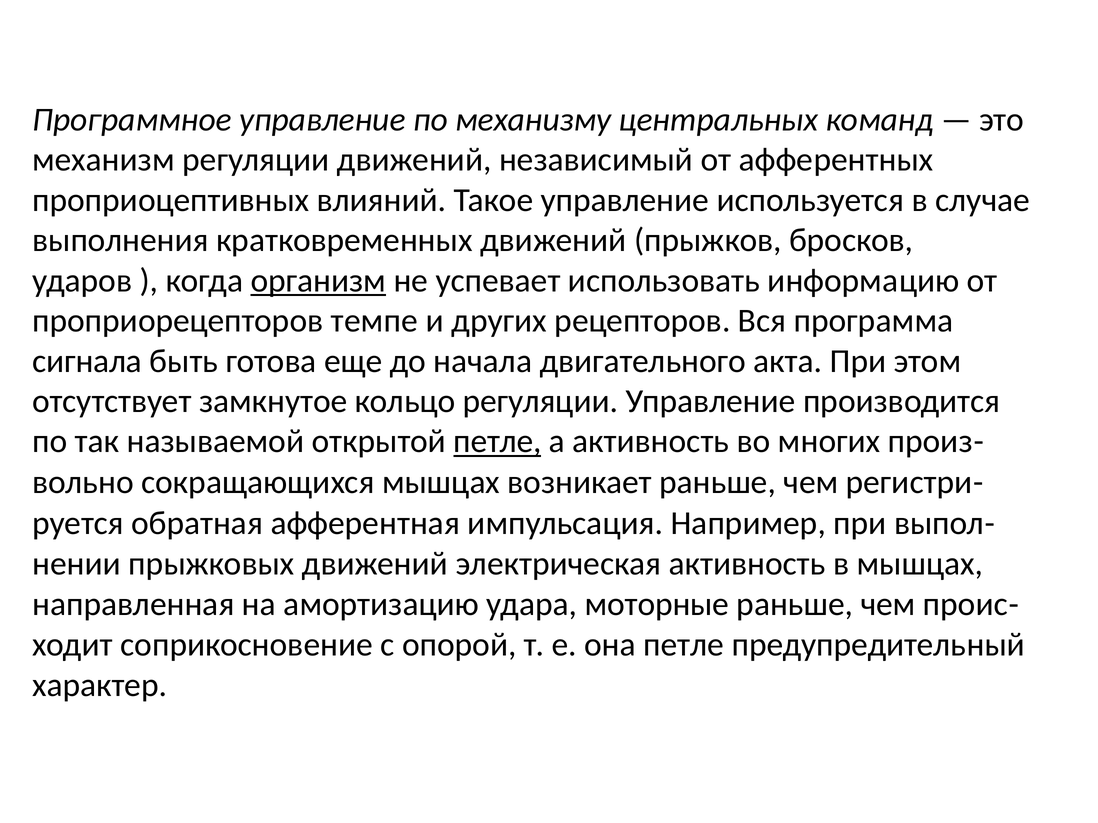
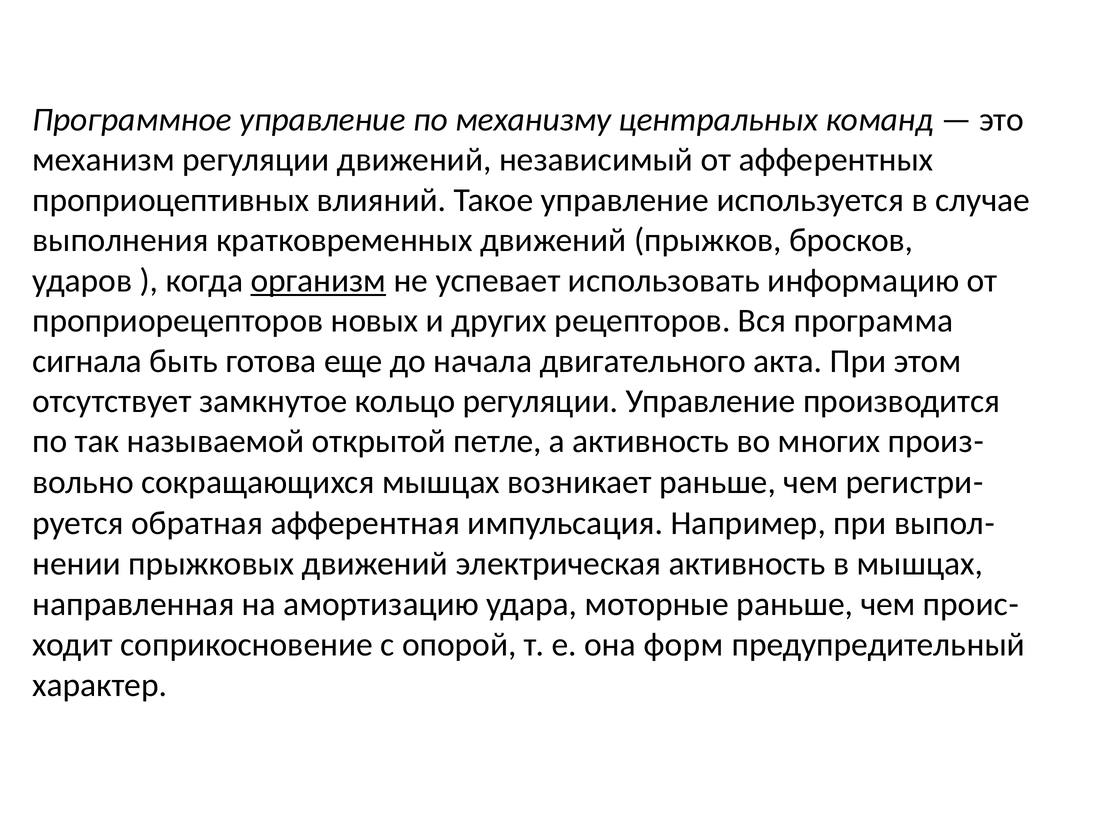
темпе: темпе -> новых
петле at (497, 442) underline: present -> none
она петле: петле -> форм
